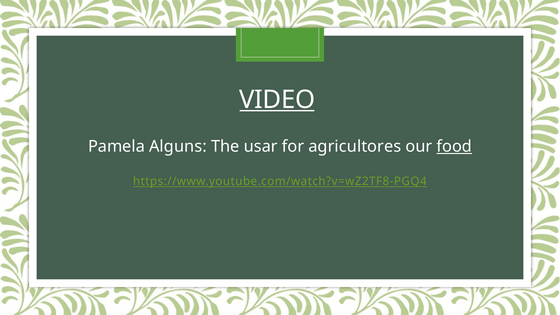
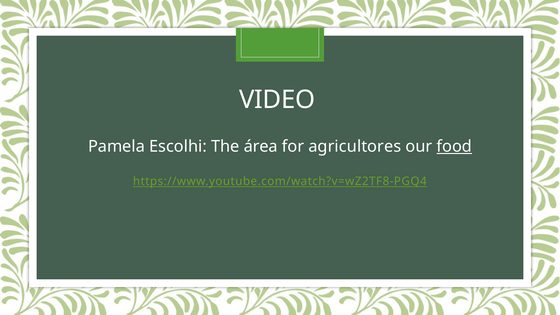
VIDEO underline: present -> none
Alguns: Alguns -> Escolhi
usar: usar -> área
